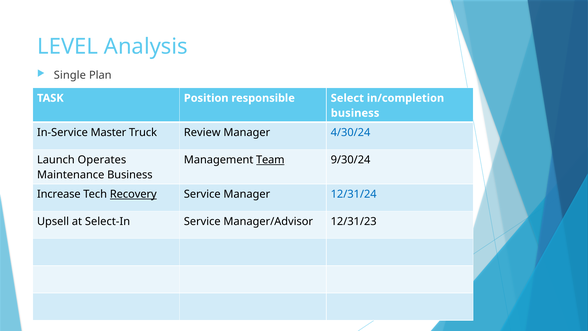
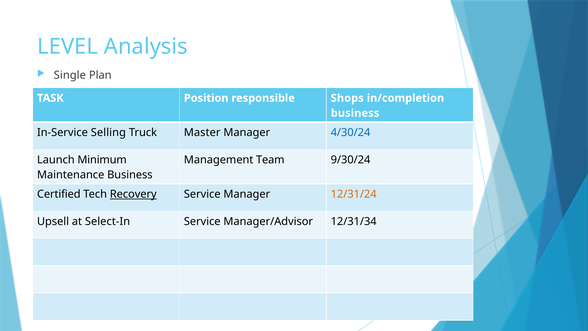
Select: Select -> Shops
Master: Master -> Selling
Review: Review -> Master
Operates: Operates -> Minimum
Team underline: present -> none
Increase: Increase -> Certified
12/31/24 colour: blue -> orange
12/31/23: 12/31/23 -> 12/31/34
